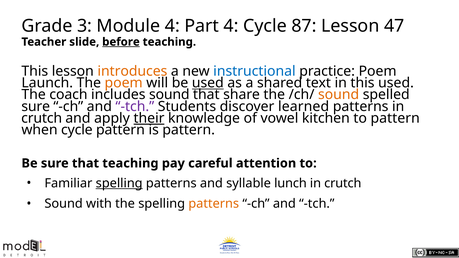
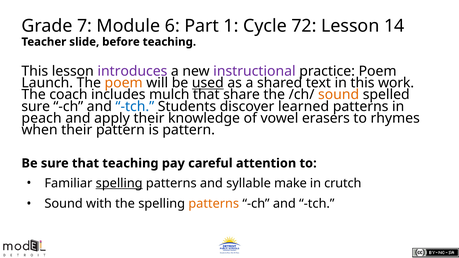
3: 3 -> 7
Module 4: 4 -> 6
Part 4: 4 -> 1
87: 87 -> 72
47: 47 -> 14
before underline: present -> none
introduces colour: orange -> purple
instructional colour: blue -> purple
this used: used -> work
includes sound: sound -> mulch
tch at (135, 107) colour: purple -> blue
crutch at (42, 118): crutch -> peach
their at (149, 118) underline: present -> none
kitchen: kitchen -> erasers
to pattern: pattern -> rhymes
when cycle: cycle -> their
lunch: lunch -> make
